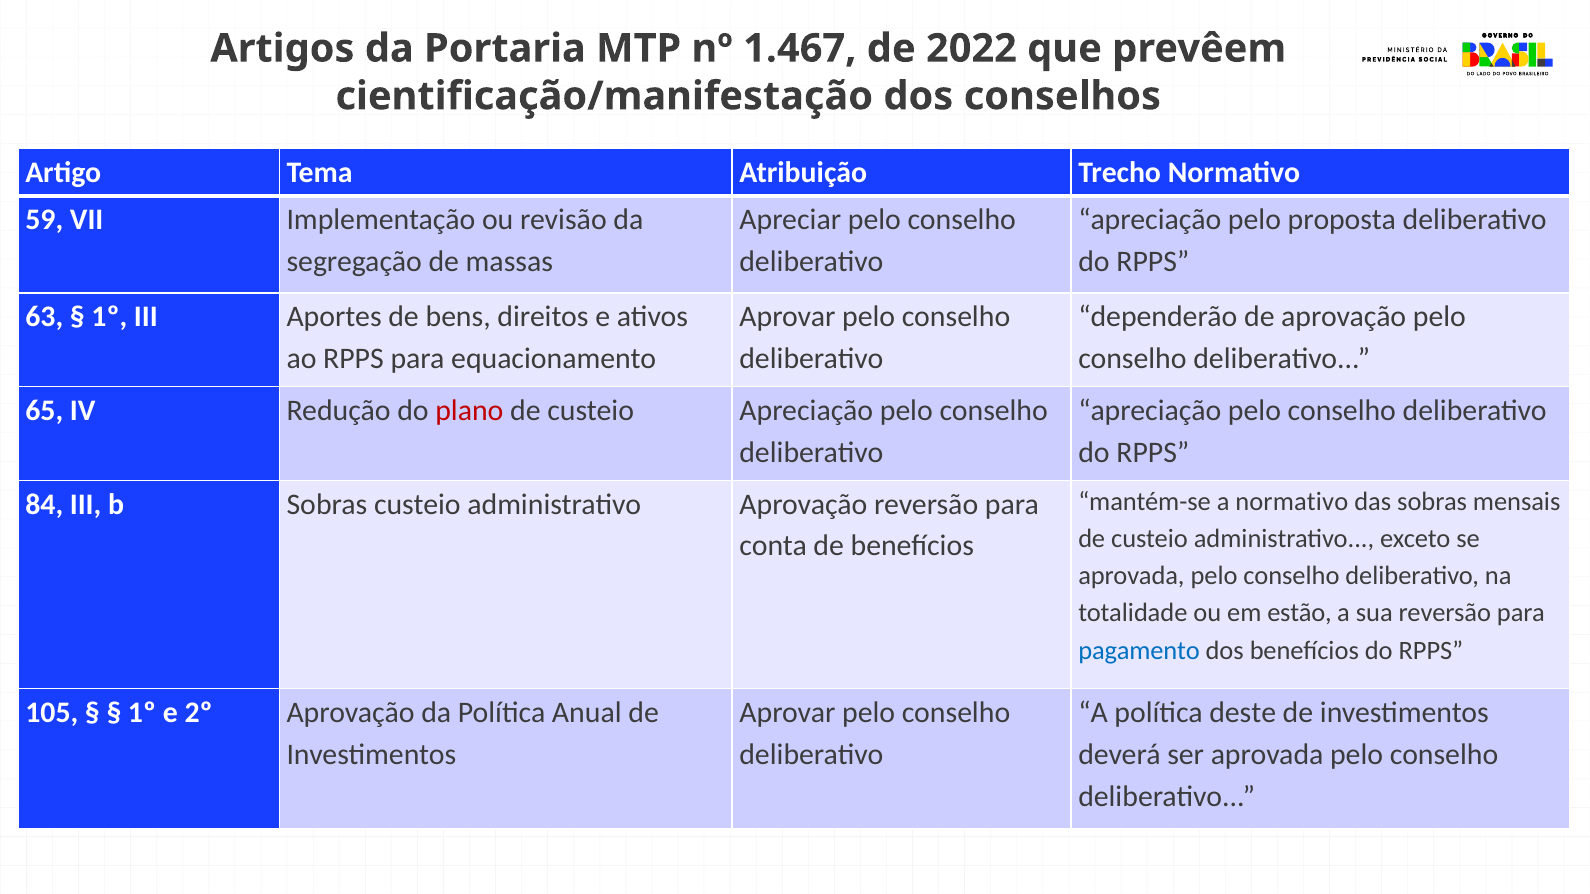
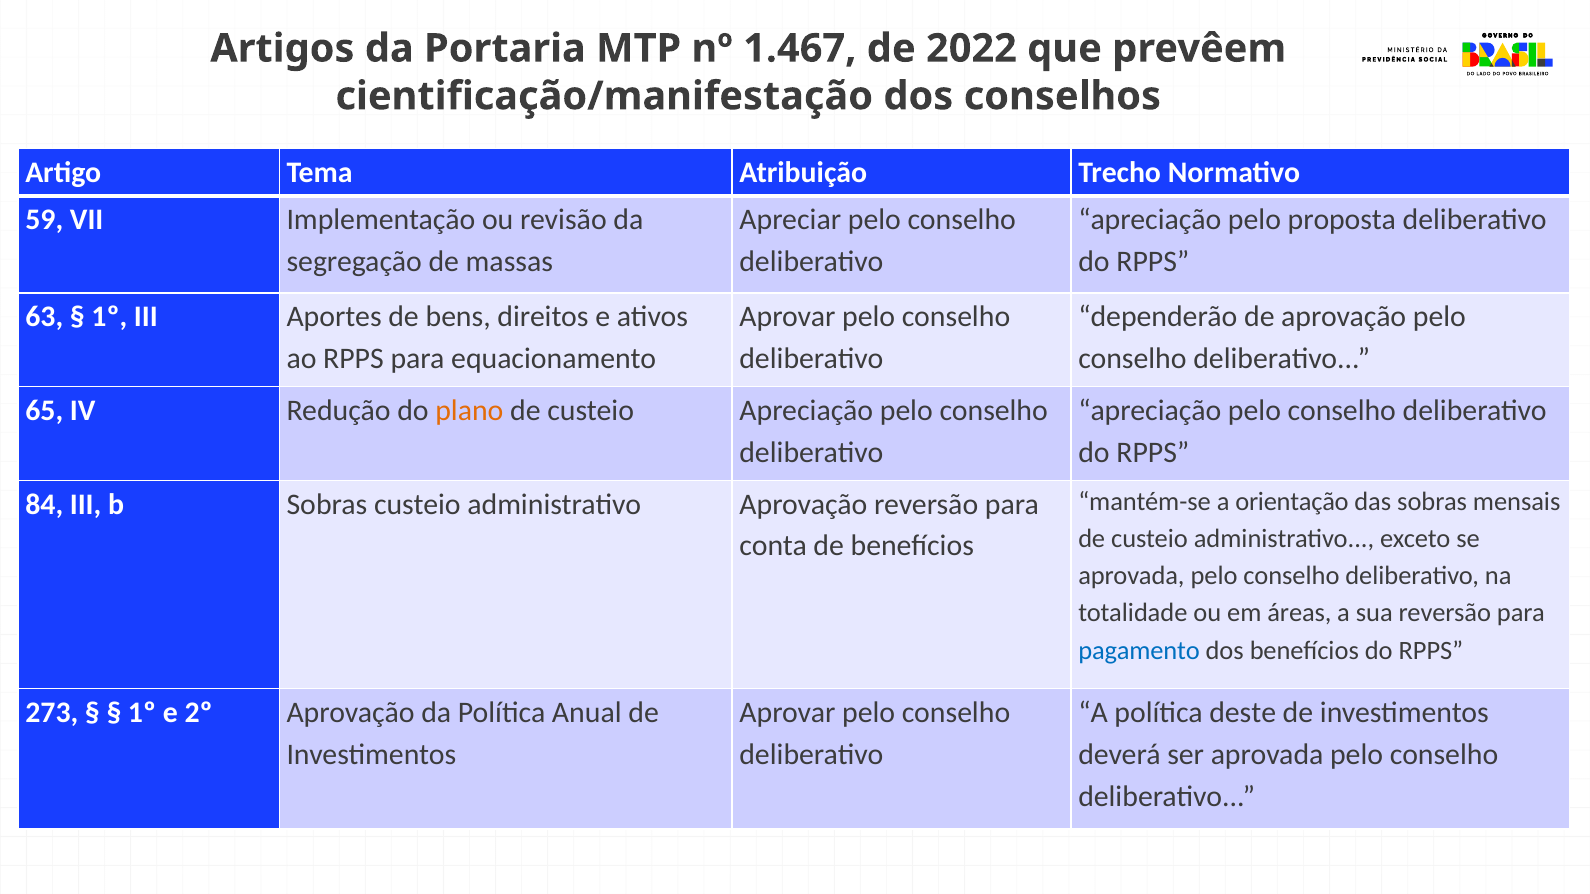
plano colour: red -> orange
a normativo: normativo -> orientação
estão: estão -> áreas
105: 105 -> 273
